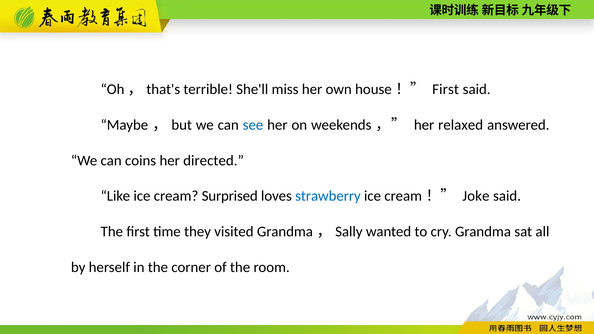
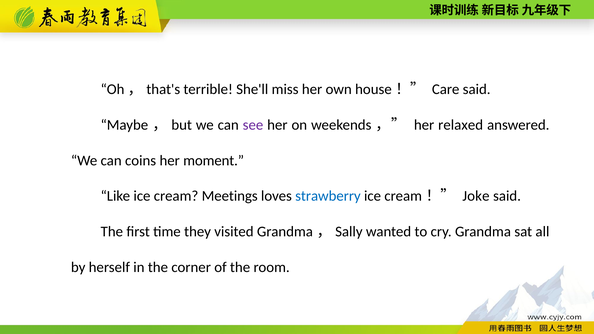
house！ First: First -> Care
see colour: blue -> purple
directed: directed -> moment
Surprised: Surprised -> Meetings
